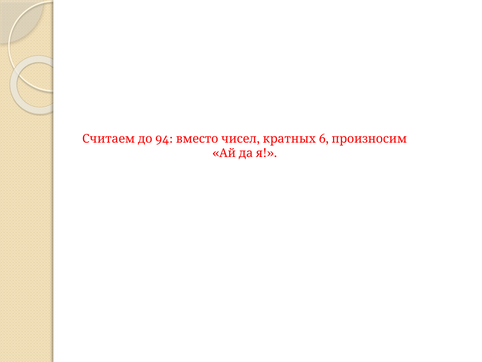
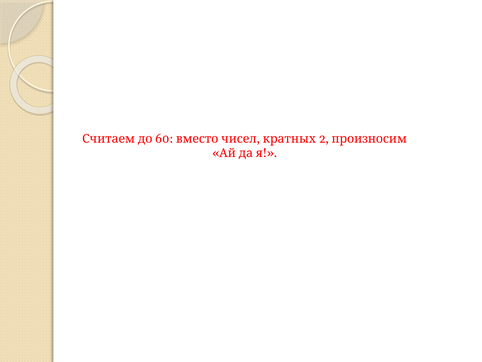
94: 94 -> 60
6: 6 -> 2
